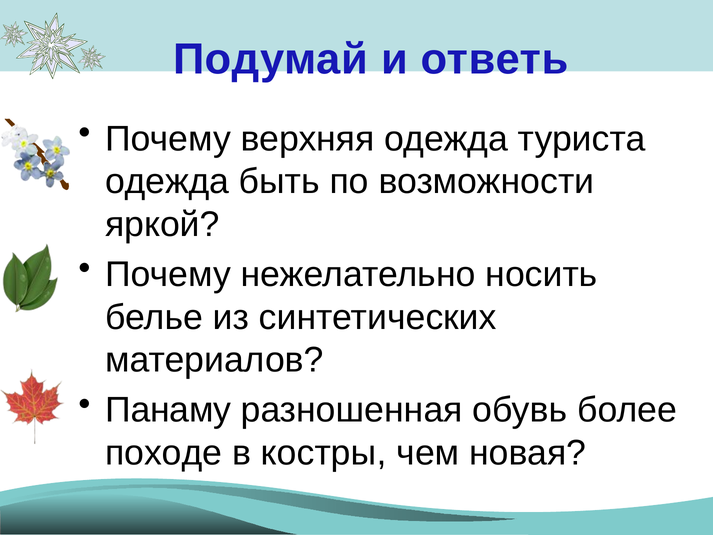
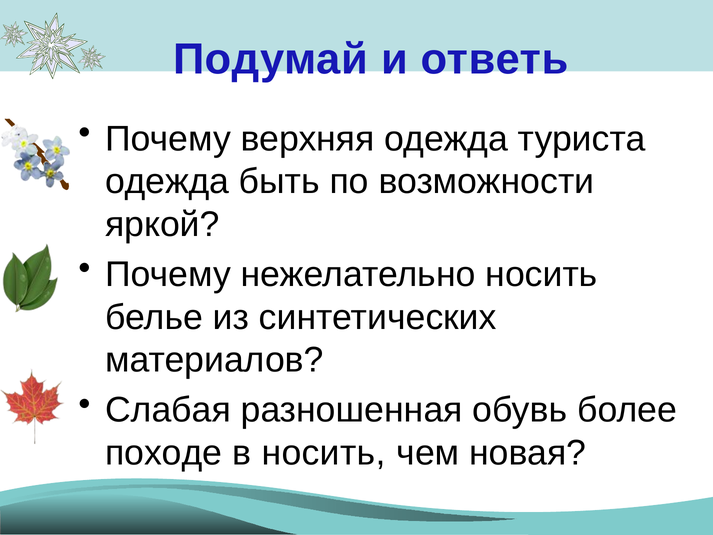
Панаму: Панаму -> Слабая
в костры: костры -> носить
